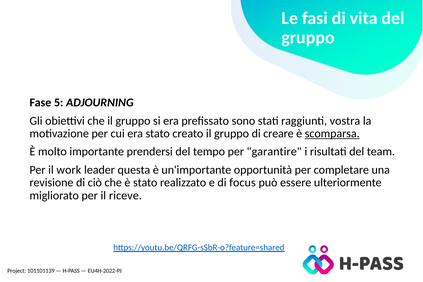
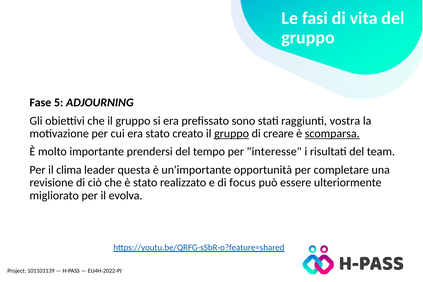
gruppo at (232, 134) underline: none -> present
garantire: garantire -> interesse
work: work -> clima
riceve: riceve -> evolva
